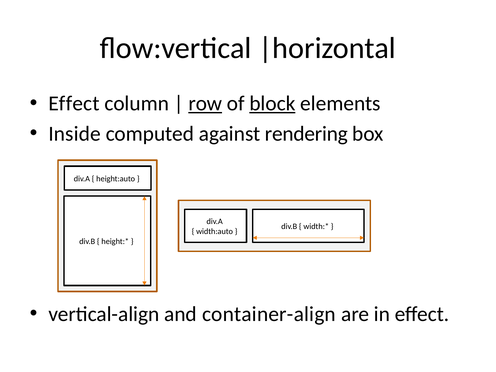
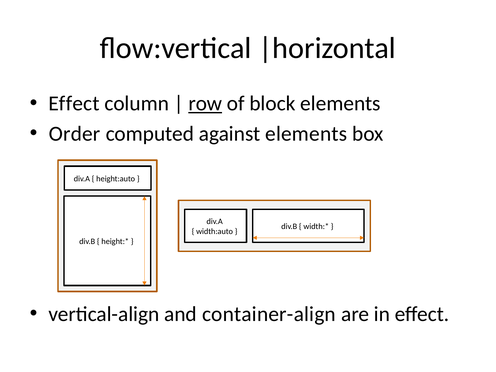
block underline: present -> none
Inside: Inside -> Order
against rendering: rendering -> elements
